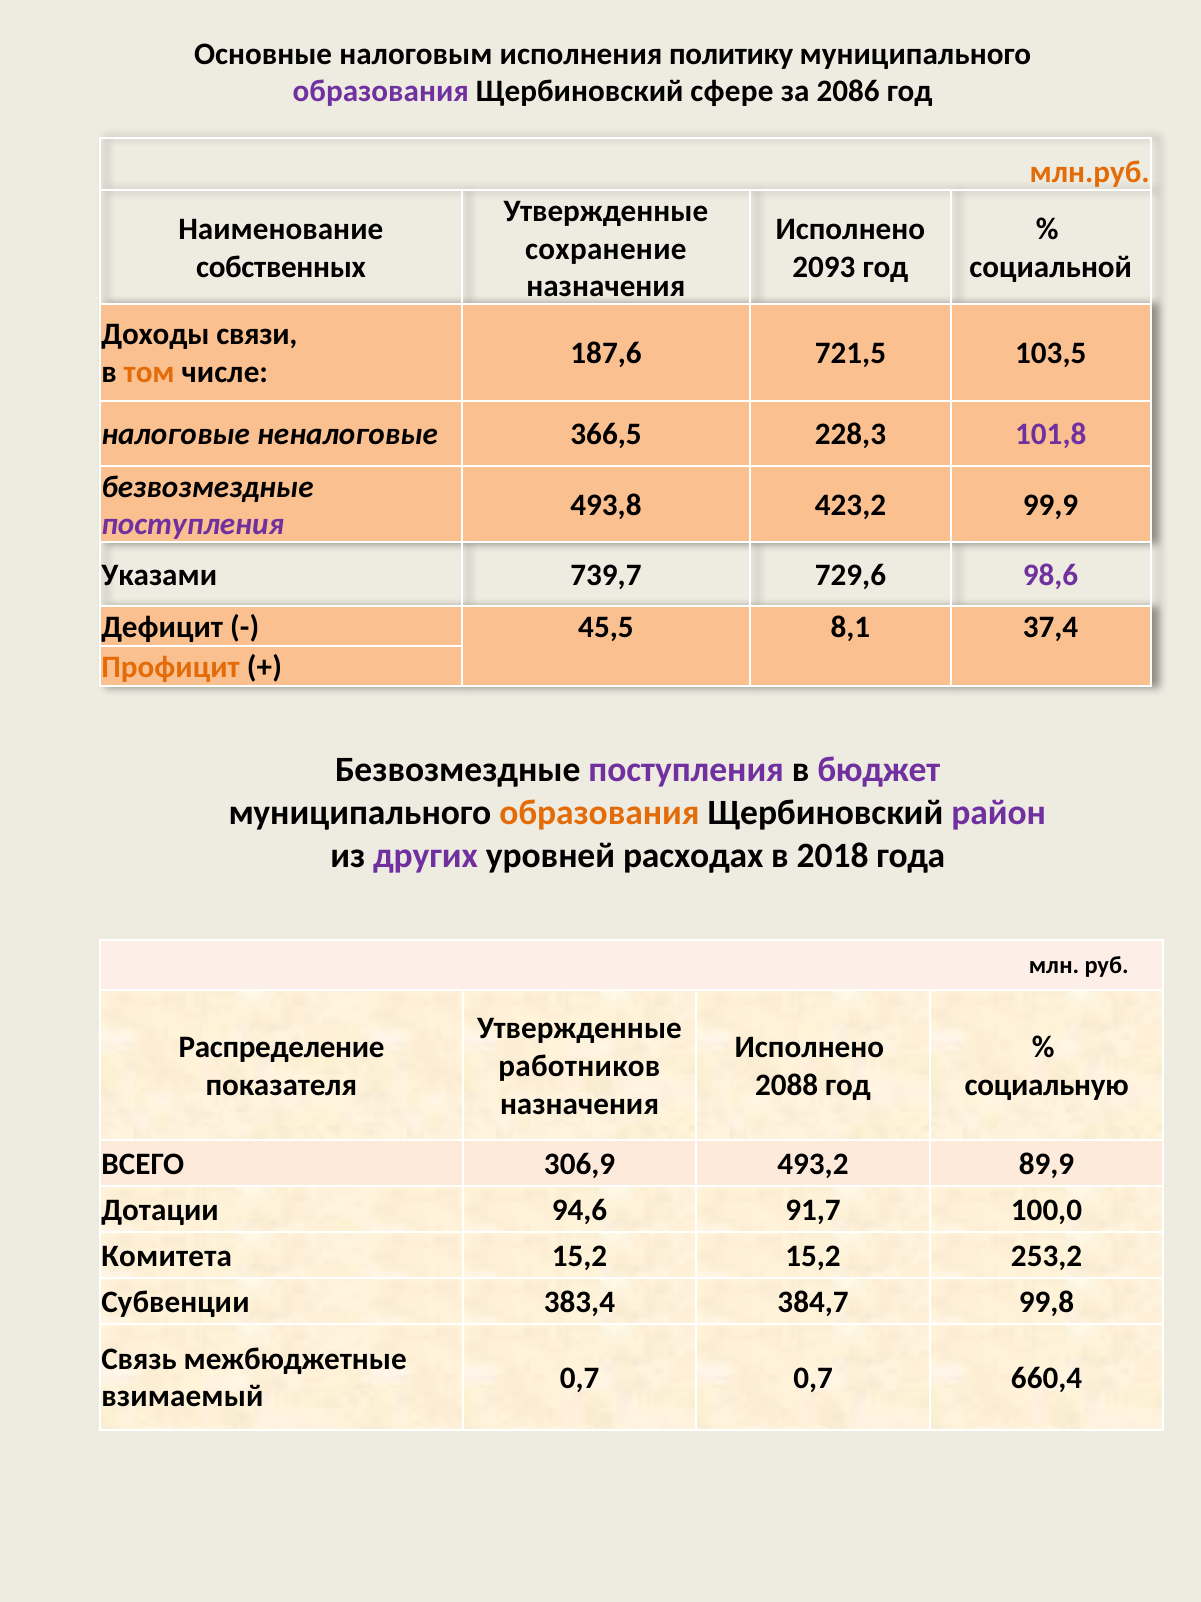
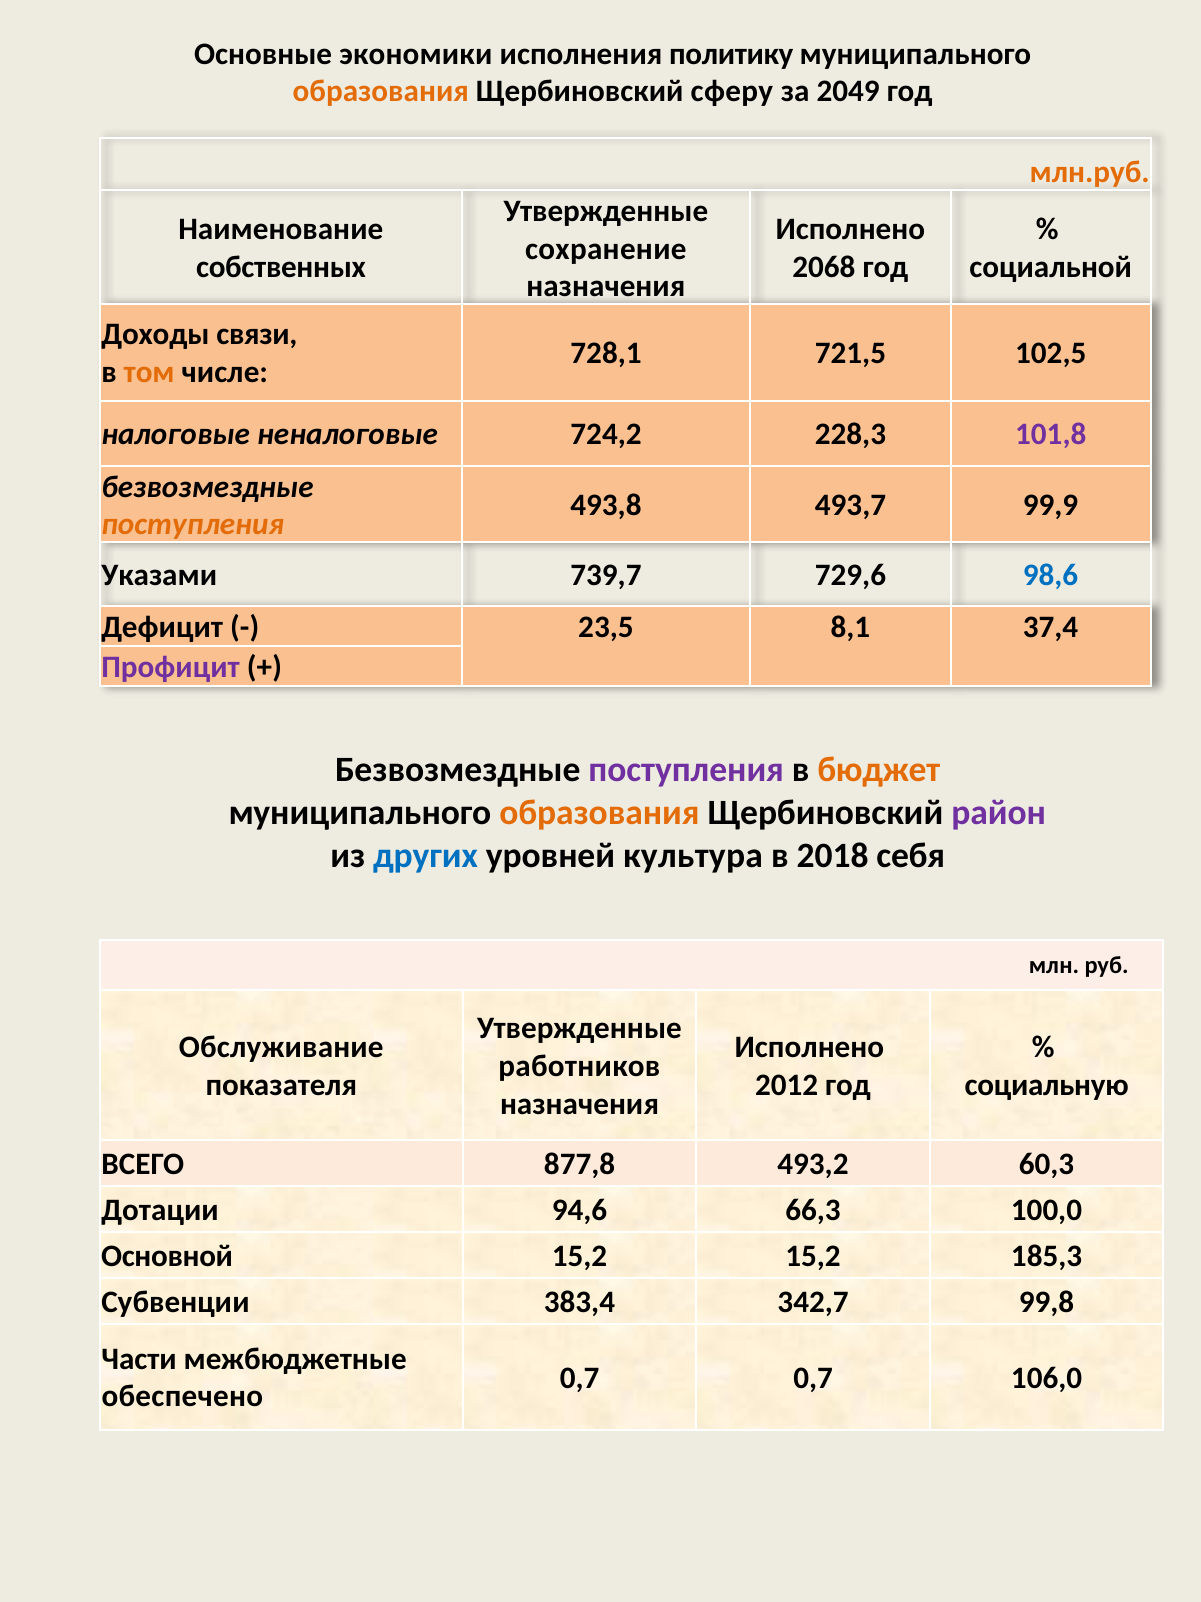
налоговым: налоговым -> экономики
образования at (381, 91) colour: purple -> orange
сфере: сфере -> сферу
2086: 2086 -> 2049
2093: 2093 -> 2068
187,6: 187,6 -> 728,1
103,5: 103,5 -> 102,5
366,5: 366,5 -> 724,2
423,2: 423,2 -> 493,7
поступления at (193, 524) colour: purple -> orange
98,6 colour: purple -> blue
45,5: 45,5 -> 23,5
Профицит colour: orange -> purple
бюджет colour: purple -> orange
других colour: purple -> blue
расходах: расходах -> культура
года: года -> себя
Распределение: Распределение -> Обслуживание
2088: 2088 -> 2012
306,9: 306,9 -> 877,8
89,9: 89,9 -> 60,3
91,7: 91,7 -> 66,3
Комитета: Комитета -> Основной
253,2: 253,2 -> 185,3
384,7: 384,7 -> 342,7
Связь: Связь -> Части
660,4: 660,4 -> 106,0
взимаемый: взимаемый -> обеспечено
